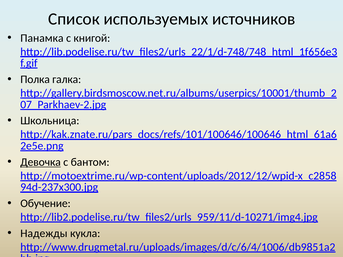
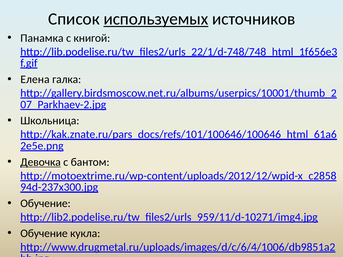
используемых underline: none -> present
Полка: Полка -> Елена
Надежды at (44, 234): Надежды -> Обучение
